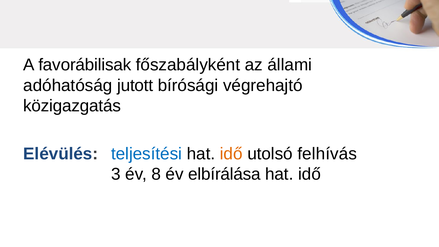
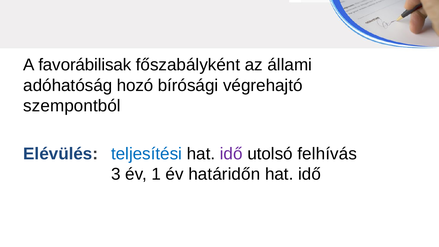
jutott: jutott -> hozó
közigazgatás: közigazgatás -> szempontból
idő at (231, 154) colour: orange -> purple
8: 8 -> 1
elbírálása: elbírálása -> határidőn
